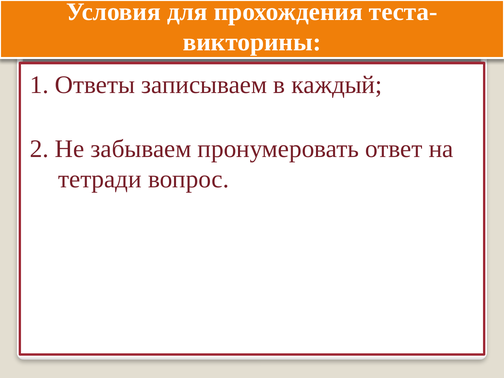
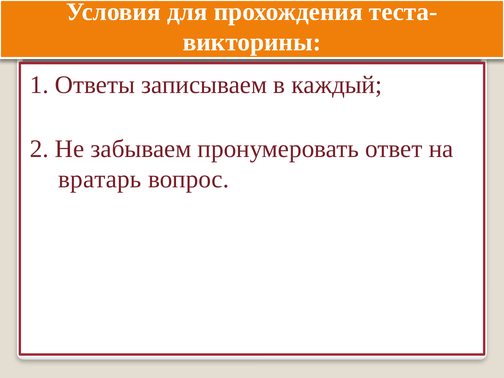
тетради: тетради -> вратарь
